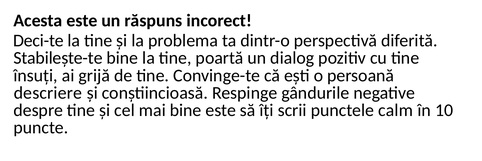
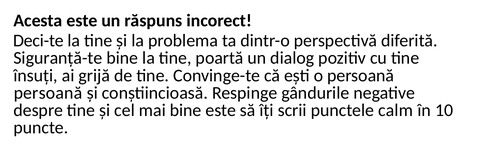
Stabilește-te: Stabilește-te -> Siguranță-te
descriere at (48, 93): descriere -> persoană
